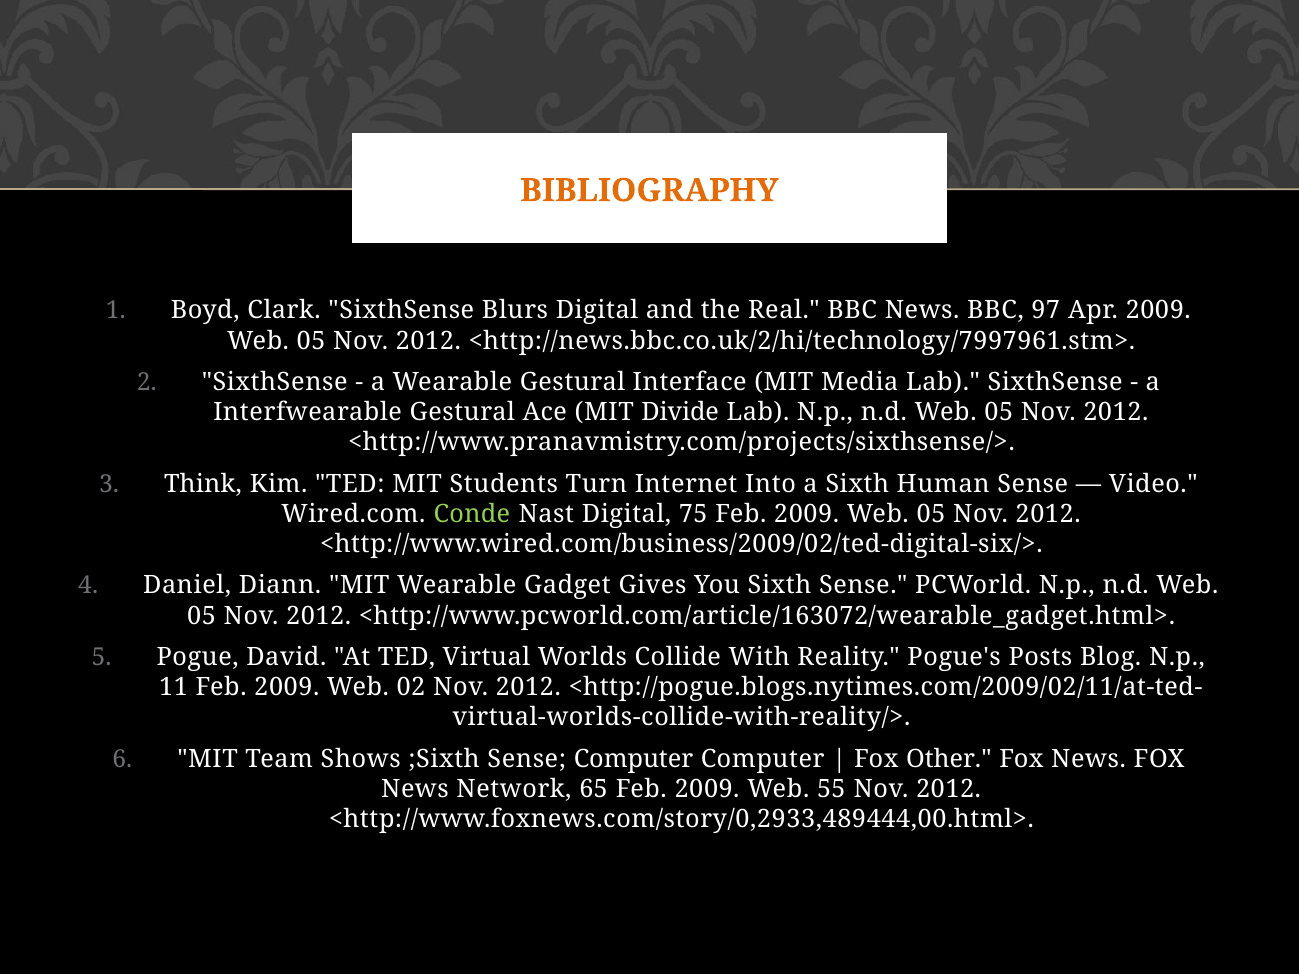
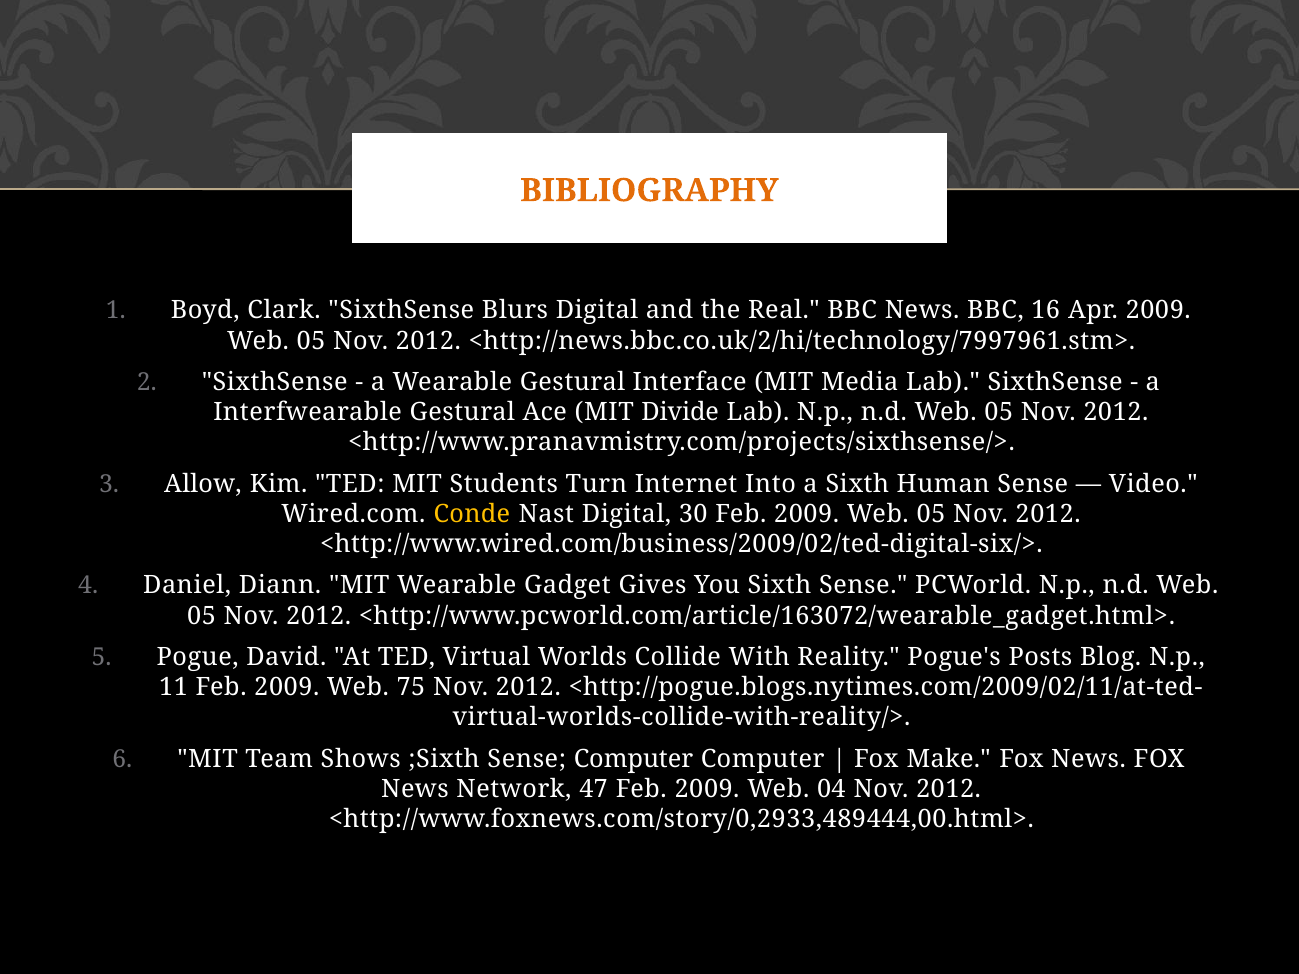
97: 97 -> 16
Think: Think -> Allow
Conde colour: light green -> yellow
75: 75 -> 30
02: 02 -> 75
Other: Other -> Make
65: 65 -> 47
55: 55 -> 04
